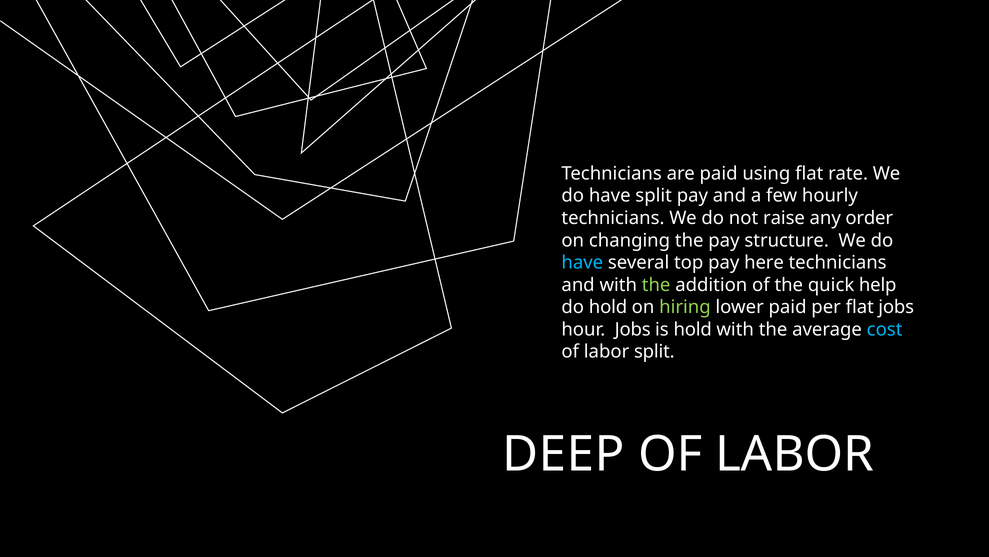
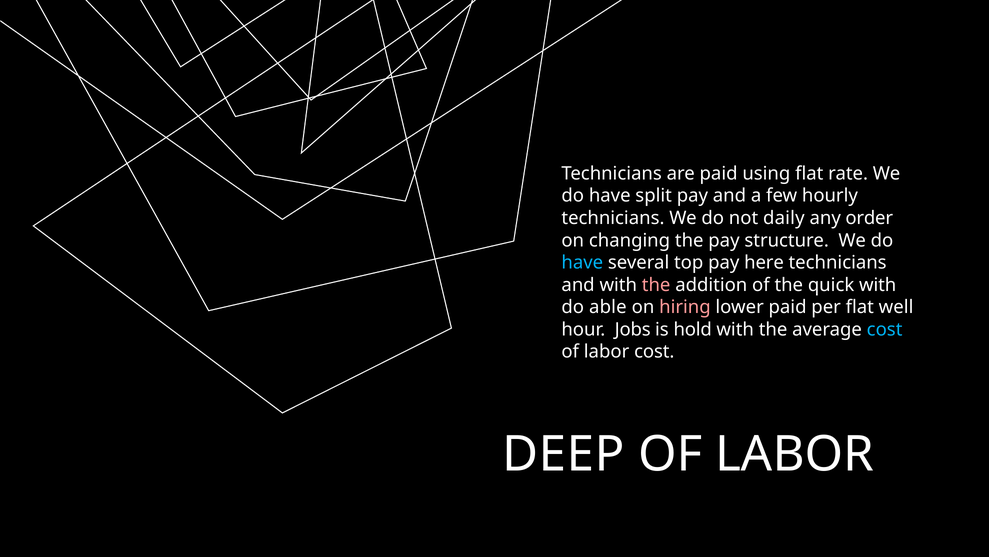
raise: raise -> daily
the at (656, 285) colour: light green -> pink
quick help: help -> with
do hold: hold -> able
hiring colour: light green -> pink
flat jobs: jobs -> well
labor split: split -> cost
